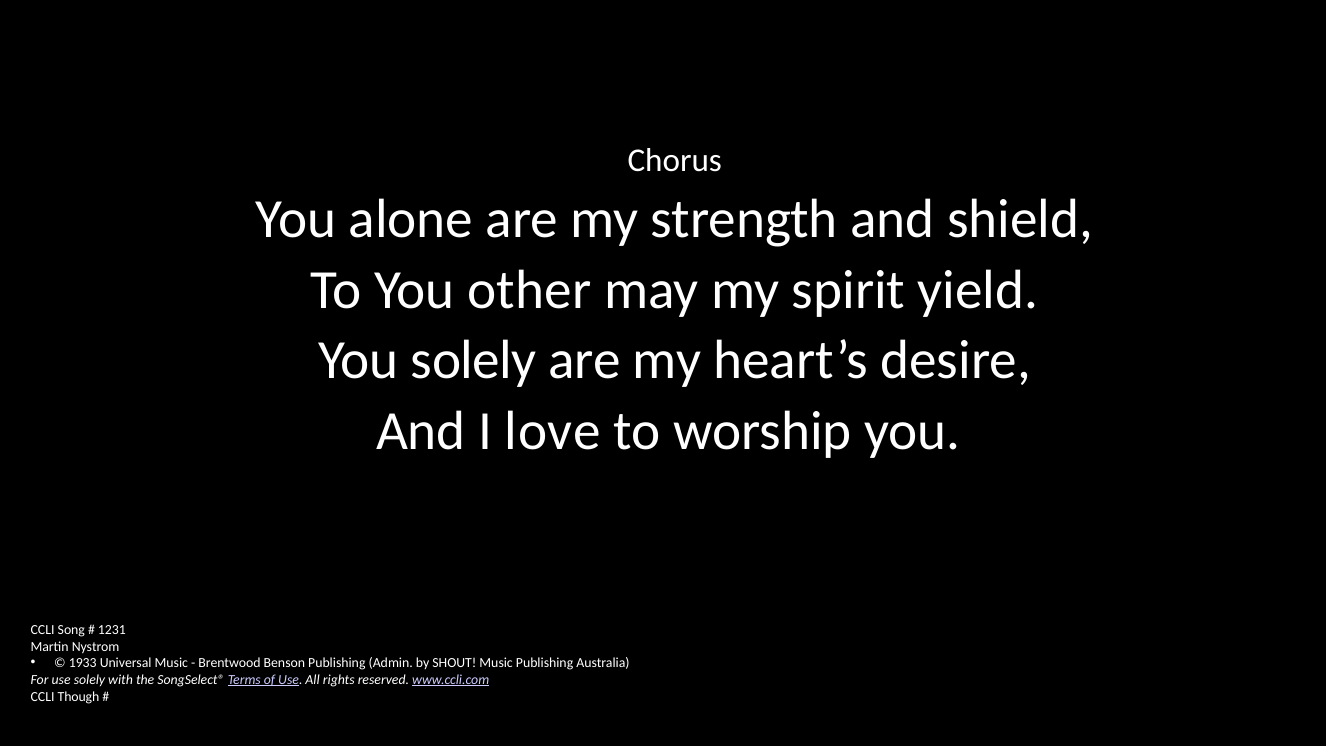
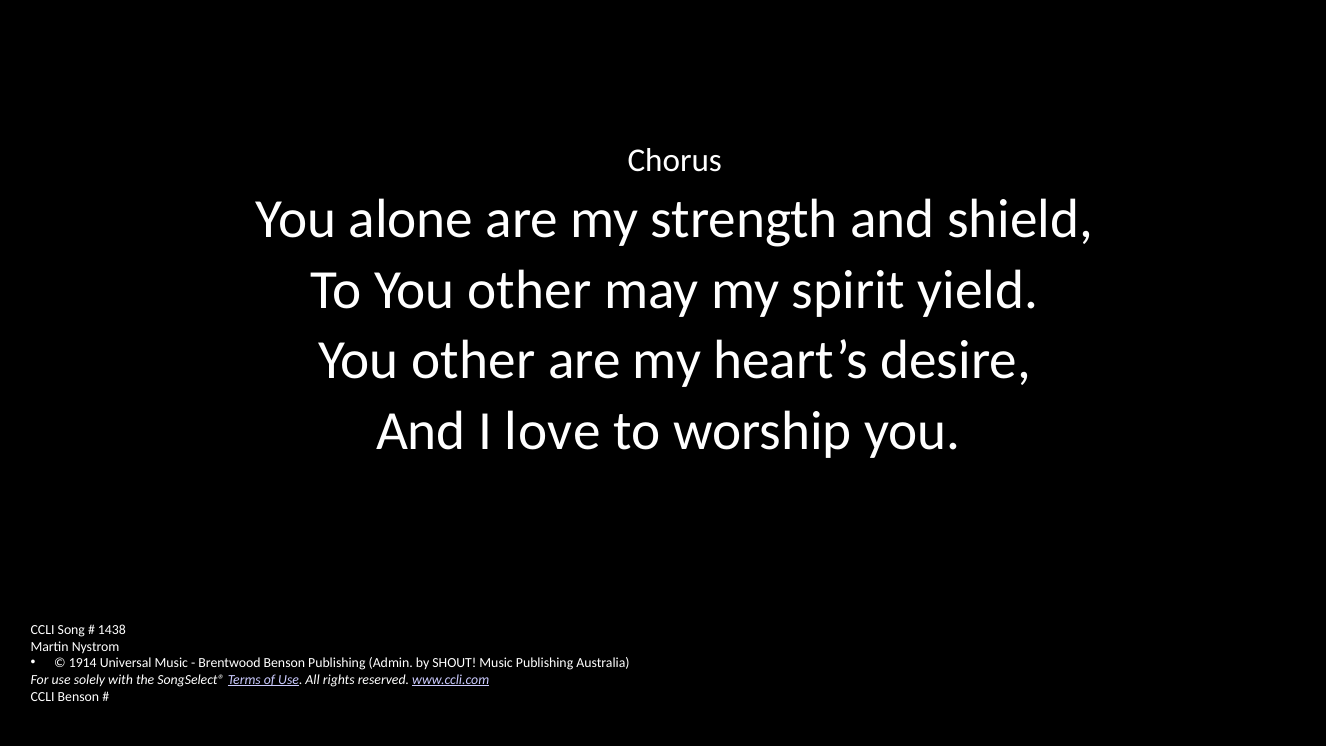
solely at (474, 361): solely -> other
1231: 1231 -> 1438
1933: 1933 -> 1914
CCLI Though: Though -> Benson
